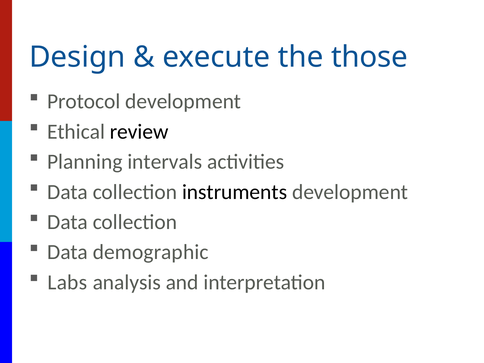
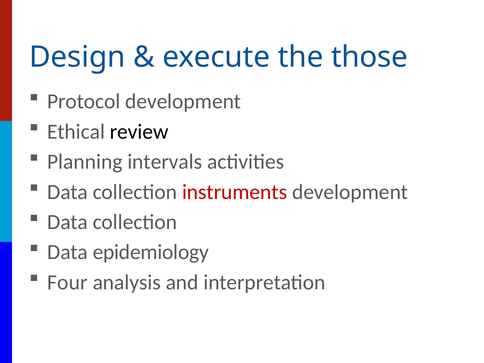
instruments colour: black -> red
demographic: demographic -> epidemiology
Labs: Labs -> Four
